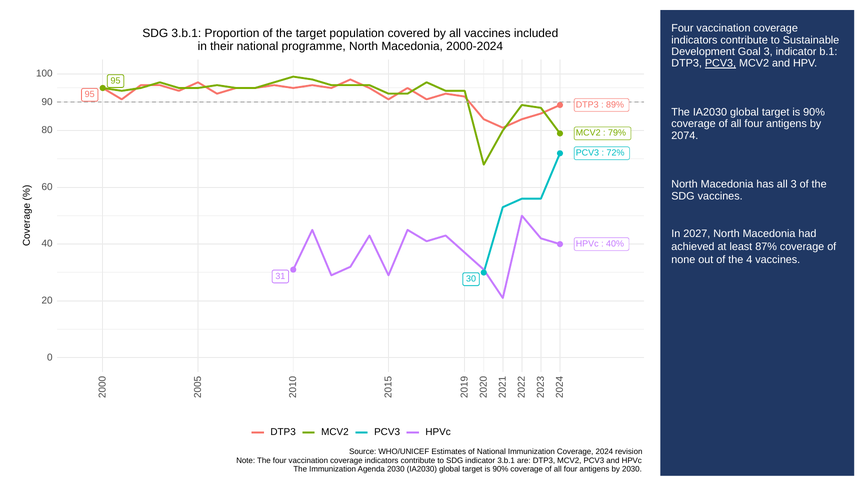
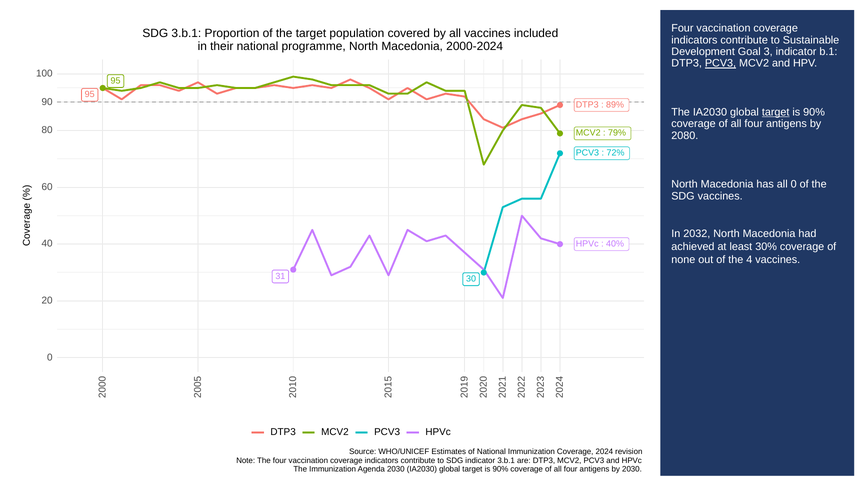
target at (776, 112) underline: none -> present
2074: 2074 -> 2080
all 3: 3 -> 0
2027: 2027 -> 2032
87%: 87% -> 30%
